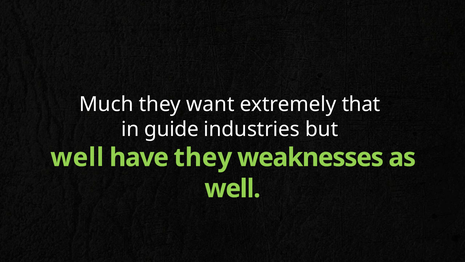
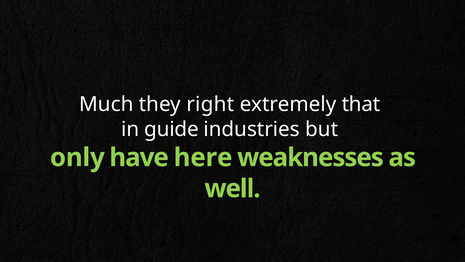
want: want -> right
well at (77, 157): well -> only
have they: they -> here
